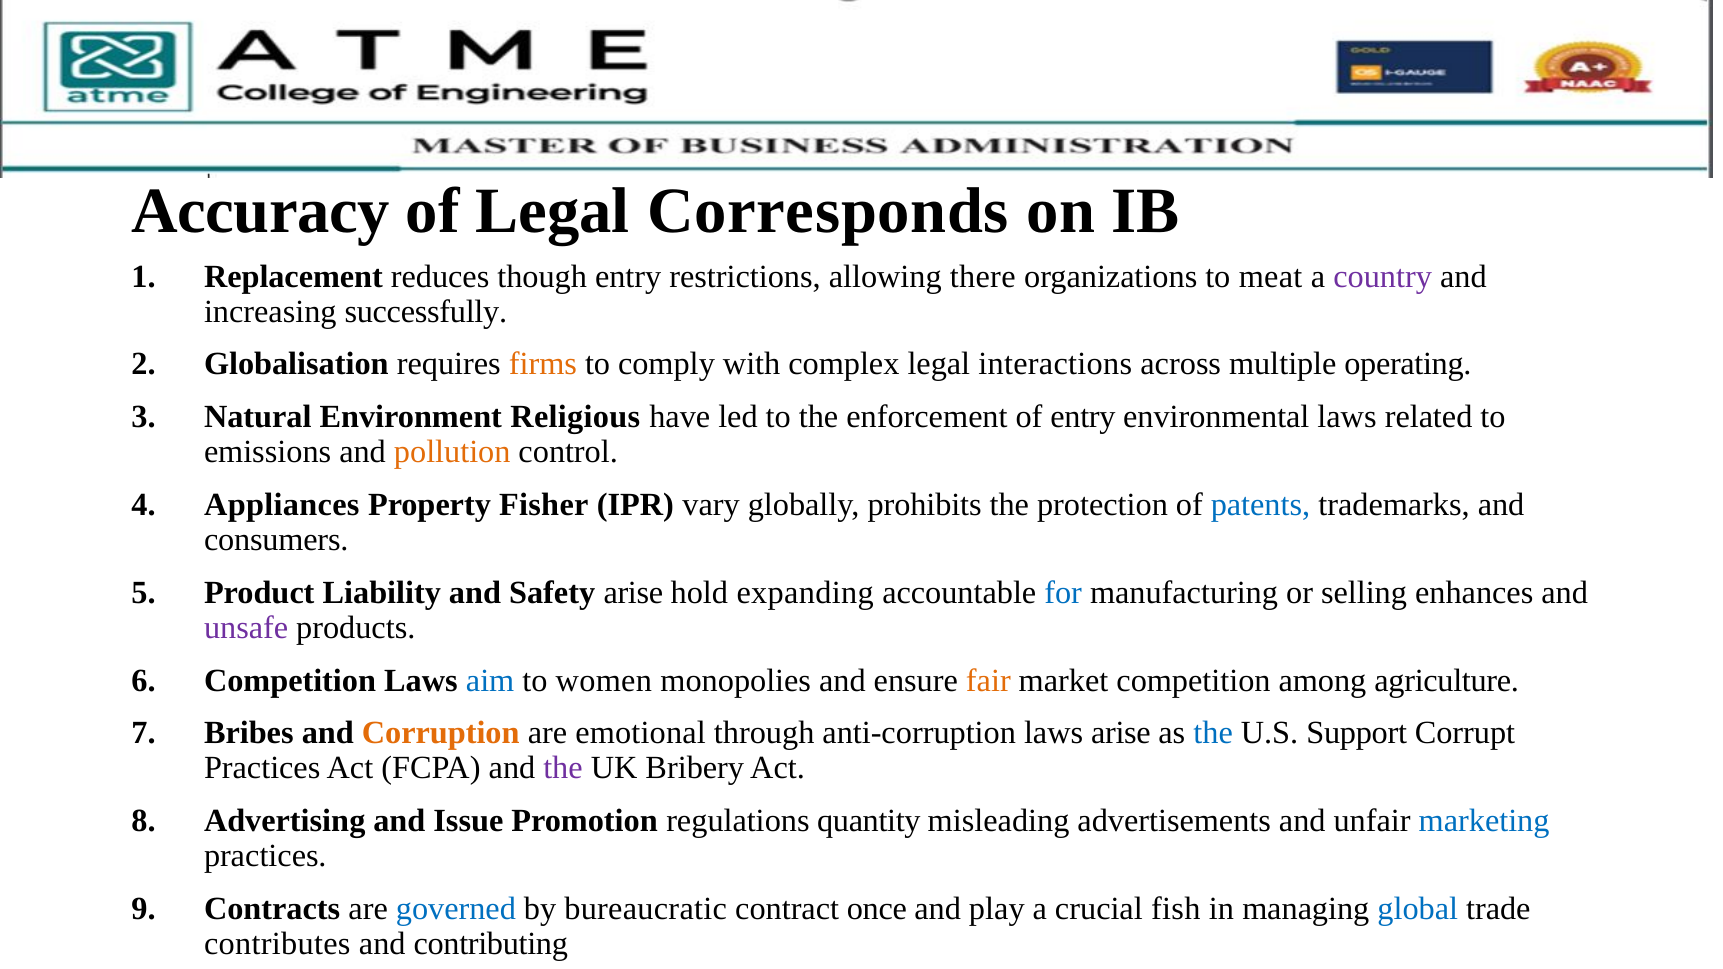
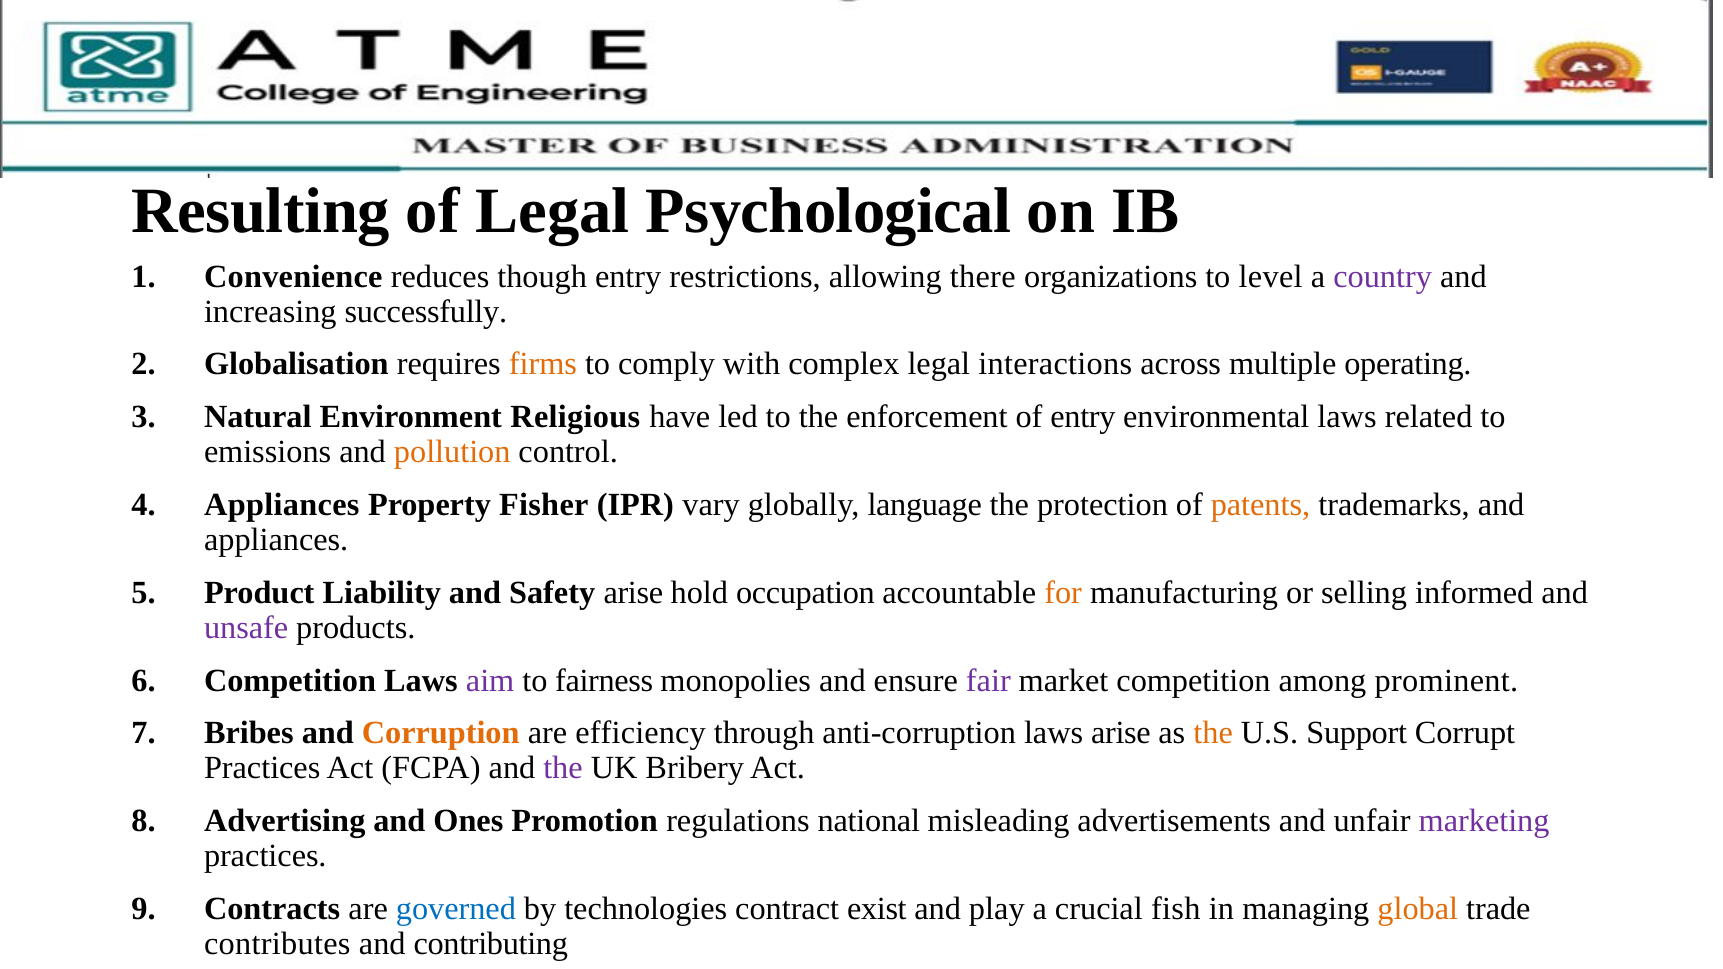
Accuracy: Accuracy -> Resulting
Corresponds: Corresponds -> Psychological
Replacement: Replacement -> Convenience
meat: meat -> level
prohibits: prohibits -> language
patents colour: blue -> orange
consumers at (276, 540): consumers -> appliances
expanding: expanding -> occupation
for colour: blue -> orange
enhances: enhances -> informed
aim colour: blue -> purple
women: women -> fairness
fair colour: orange -> purple
agriculture: agriculture -> prominent
emotional: emotional -> efficiency
the at (1213, 733) colour: blue -> orange
Issue: Issue -> Ones
quantity: quantity -> national
marketing colour: blue -> purple
bureaucratic: bureaucratic -> technologies
once: once -> exist
global colour: blue -> orange
